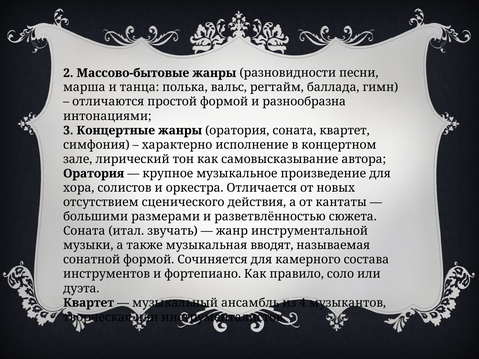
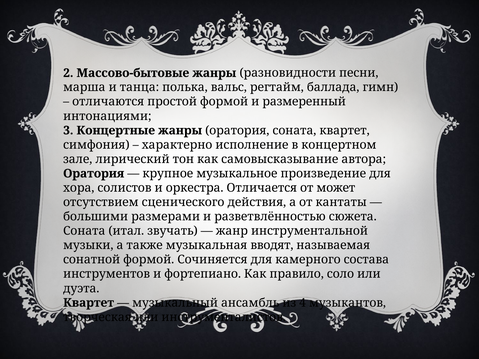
разнообразна: разнообразна -> размеренный
новых: новых -> может
